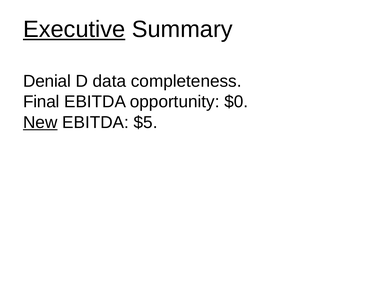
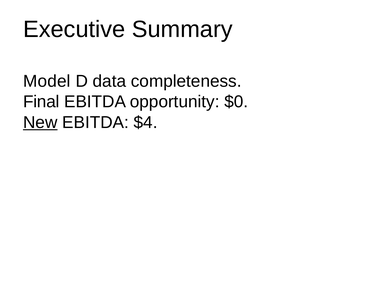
Executive underline: present -> none
Denial: Denial -> Model
$5: $5 -> $4
